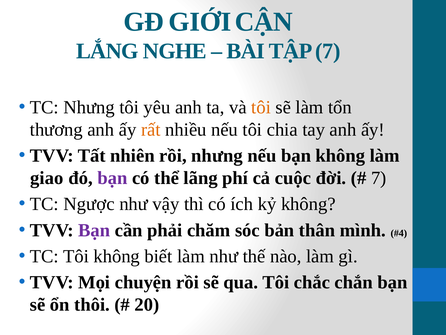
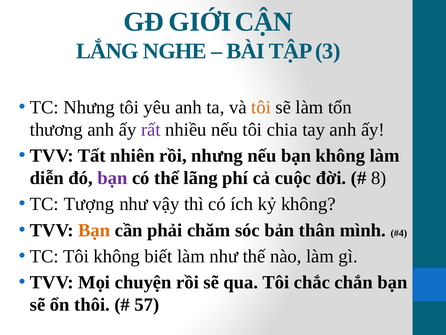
TẬP 7: 7 -> 3
rất colour: orange -> purple
giao: giao -> diễn
7 at (379, 178): 7 -> 8
Ngược: Ngược -> Tượng
Bạn at (94, 230) colour: purple -> orange
20: 20 -> 57
